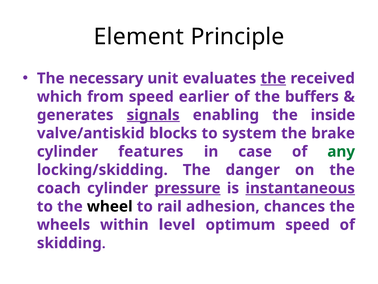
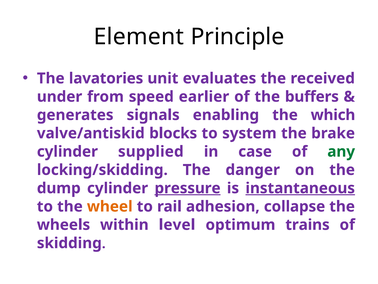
necessary: necessary -> lavatories
the at (273, 78) underline: present -> none
which: which -> under
signals underline: present -> none
inside: inside -> which
features: features -> supplied
coach: coach -> dump
wheel colour: black -> orange
chances: chances -> collapse
optimum speed: speed -> trains
